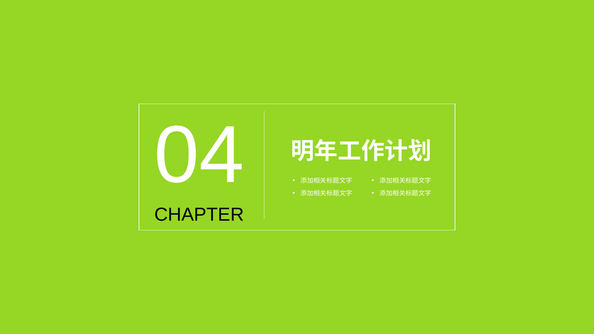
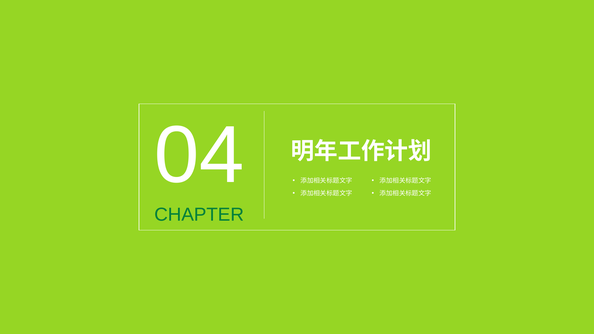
CHAPTER colour: black -> green
